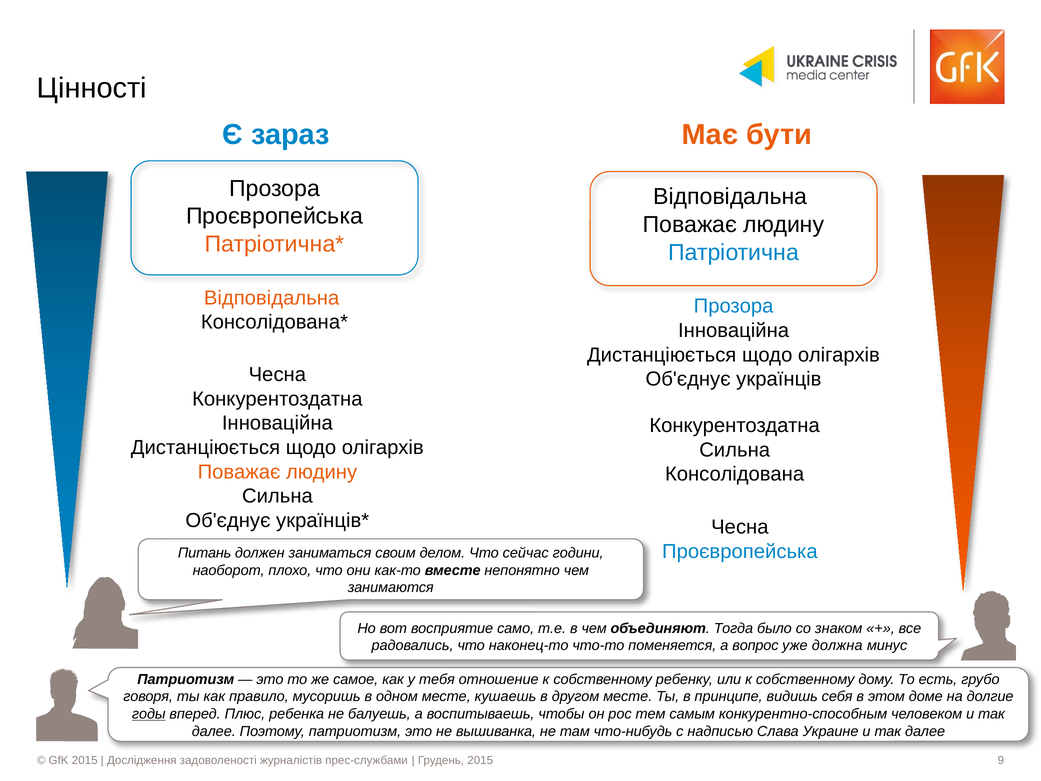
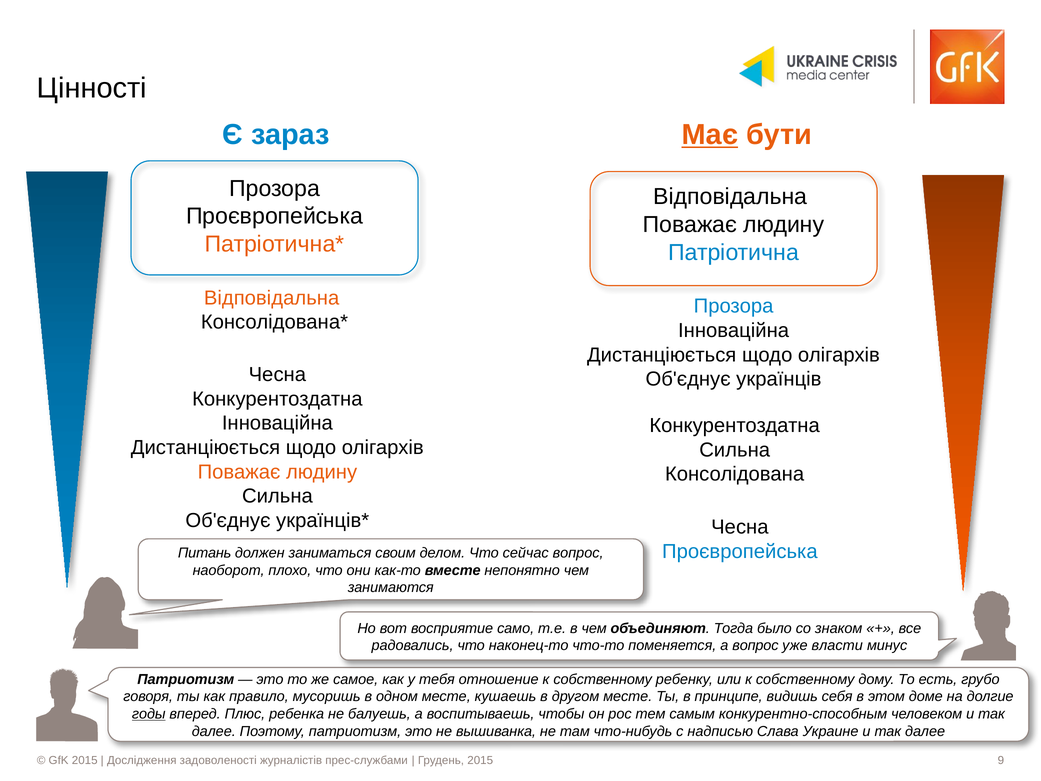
Має underline: none -> present
сейчас години: години -> вопрос
должна: должна -> власти
